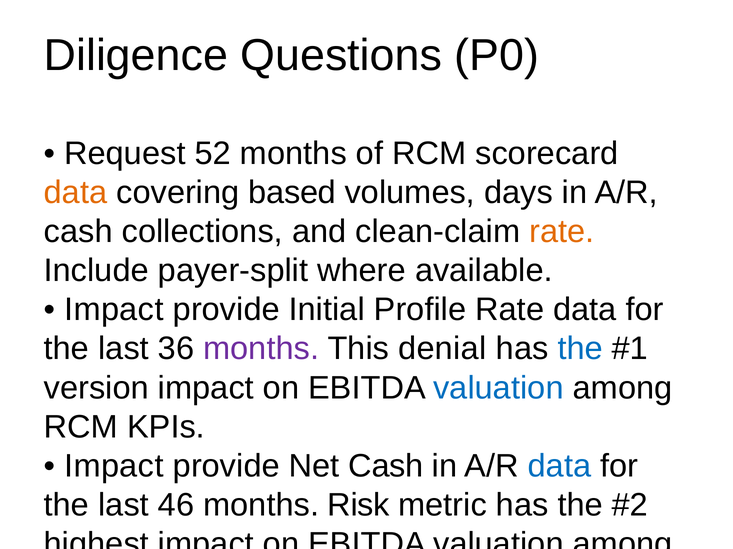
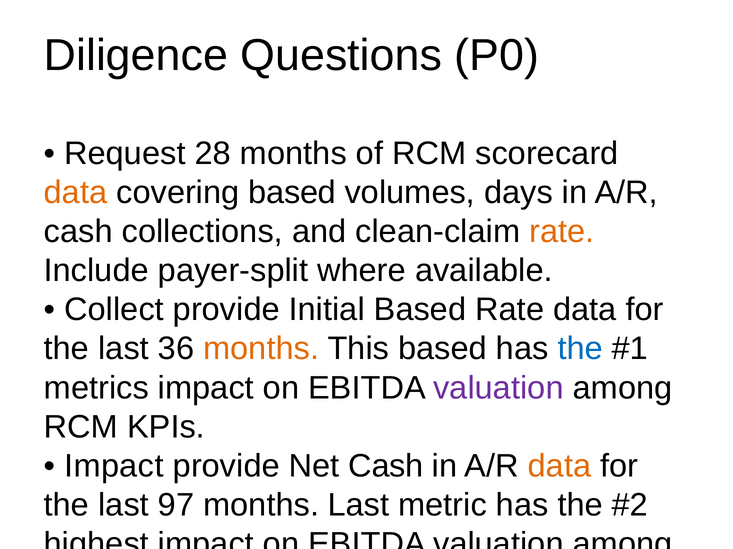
52: 52 -> 28
Impact at (114, 310): Impact -> Collect
Initial Profile: Profile -> Based
months at (261, 349) colour: purple -> orange
This denial: denial -> based
version: version -> metrics
valuation at (498, 388) colour: blue -> purple
data at (560, 467) colour: blue -> orange
46: 46 -> 97
months Risk: Risk -> Last
